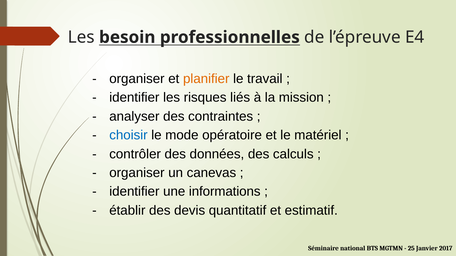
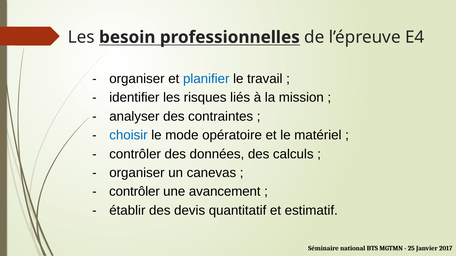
planifier colour: orange -> blue
identifier at (134, 192): identifier -> contrôler
informations: informations -> avancement
